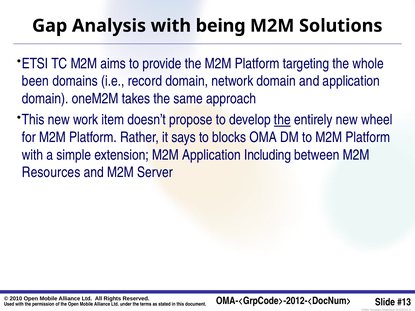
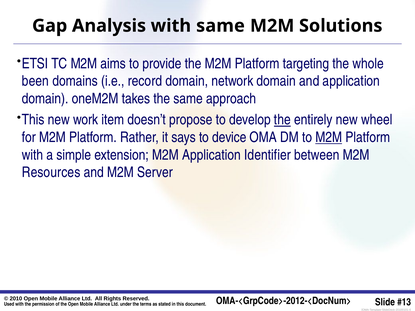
with being: being -> same
blocks: blocks -> device
M2M at (329, 137) underline: none -> present
Including: Including -> Identifier
